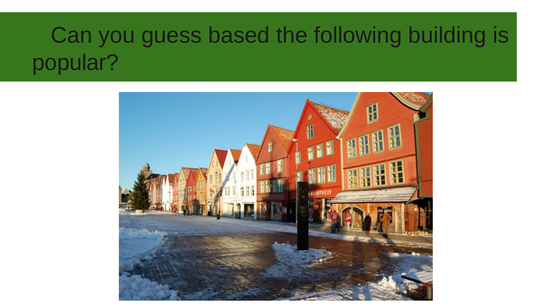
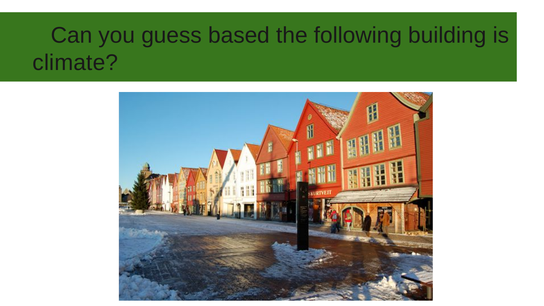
popular: popular -> climate
